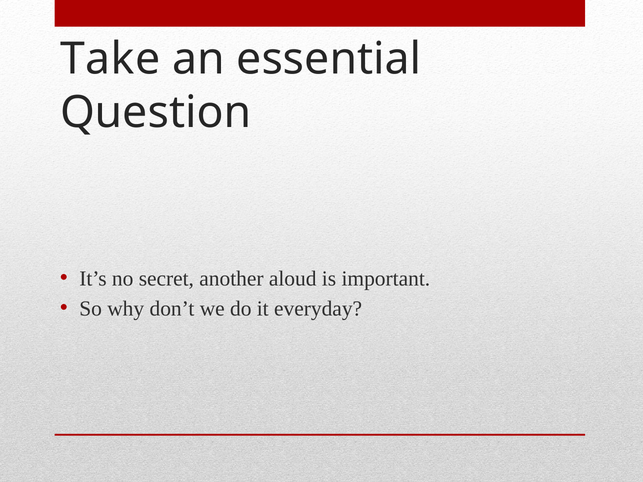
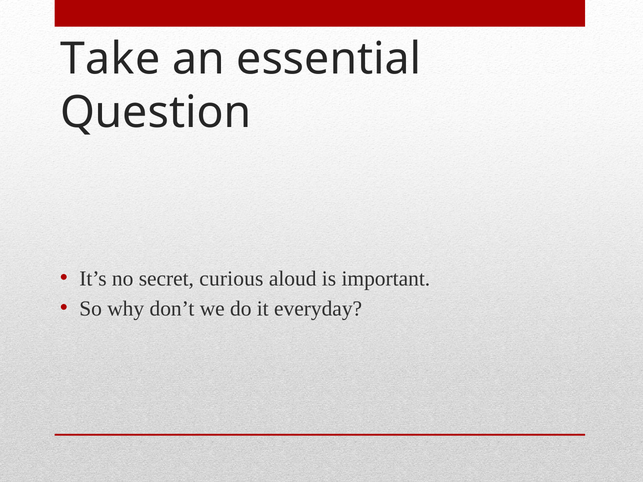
another: another -> curious
